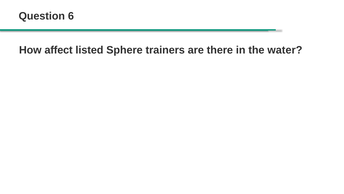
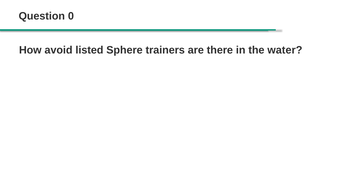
6: 6 -> 0
affect: affect -> avoid
